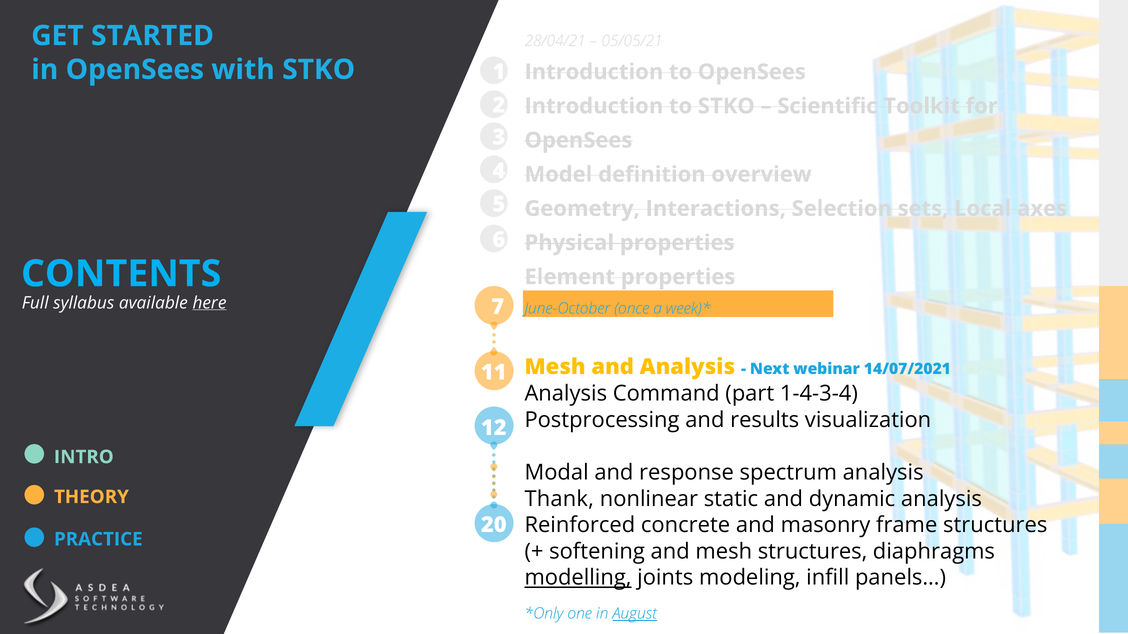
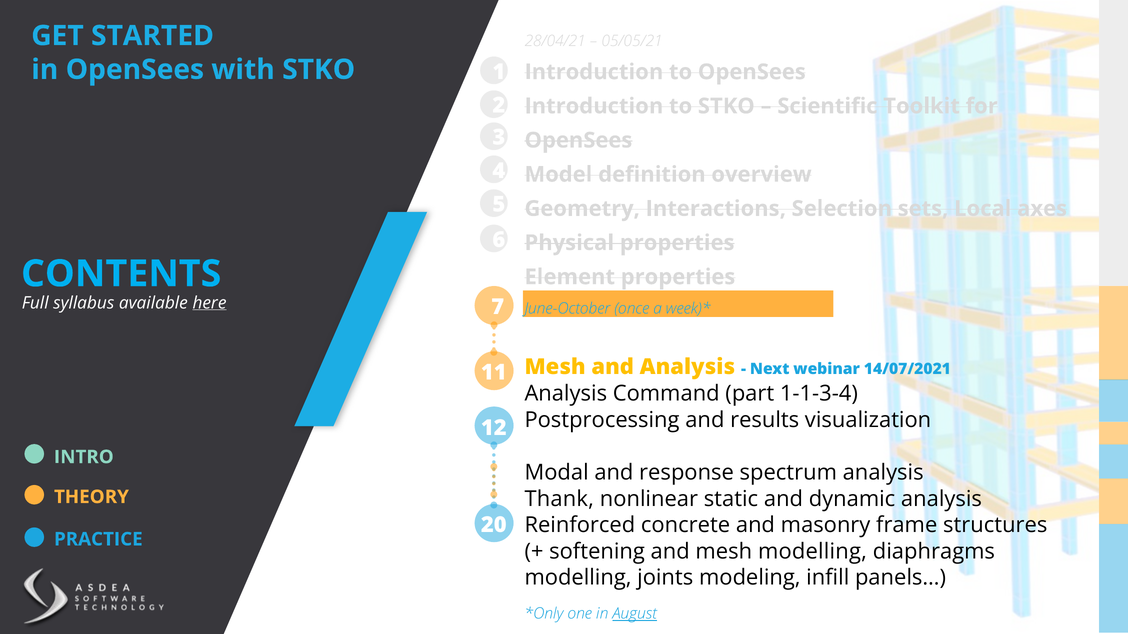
1-4-3-4: 1-4-3-4 -> 1-1-3-4
mesh structures: structures -> modelling
modelling at (578, 578) underline: present -> none
